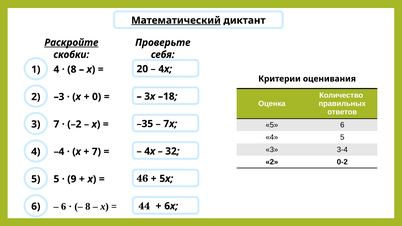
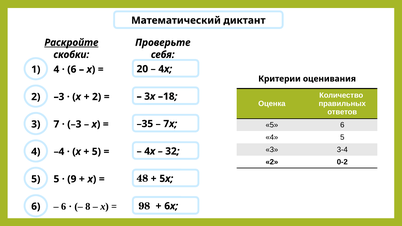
Математический underline: present -> none
8 at (72, 69): 8 -> 6
0 at (97, 97): 0 -> 2
–2 at (74, 124): –2 -> –3
7 at (96, 152): 7 -> 5
46: 46 -> 48
44: 44 -> 98
